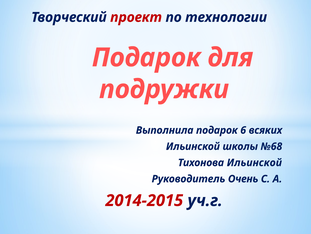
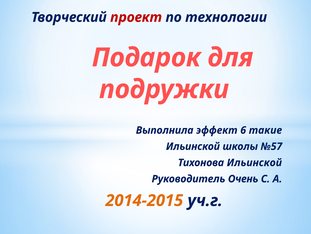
Выполнила подарок: подарок -> эффект
всяких: всяких -> такие
№68: №68 -> №57
2014-2015 colour: red -> orange
